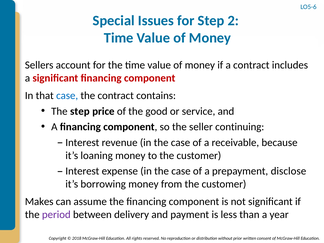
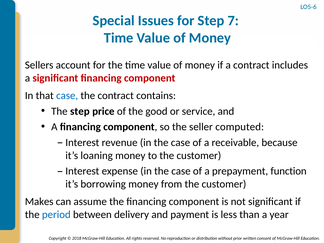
2: 2 -> 7
continuing: continuing -> computed
disclose: disclose -> function
period colour: purple -> blue
